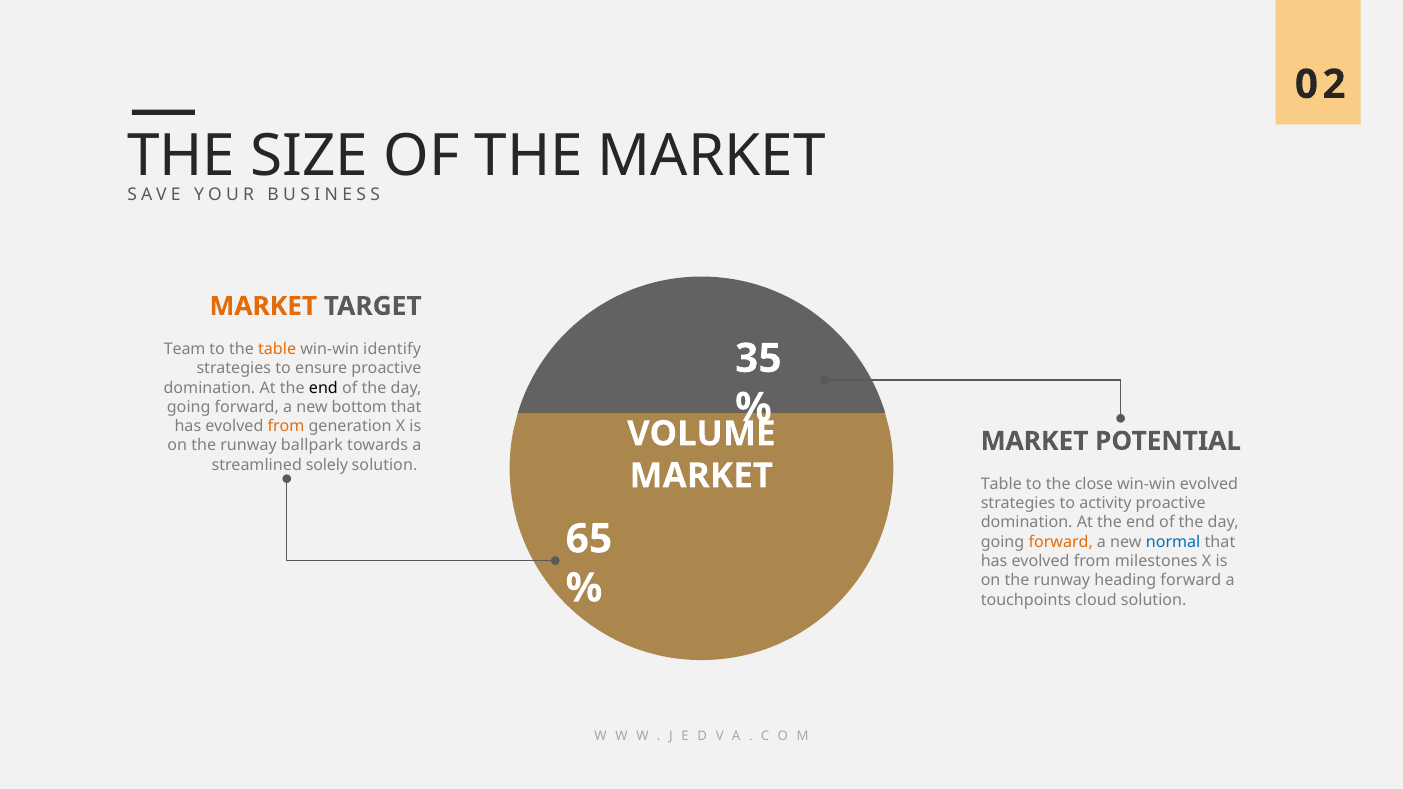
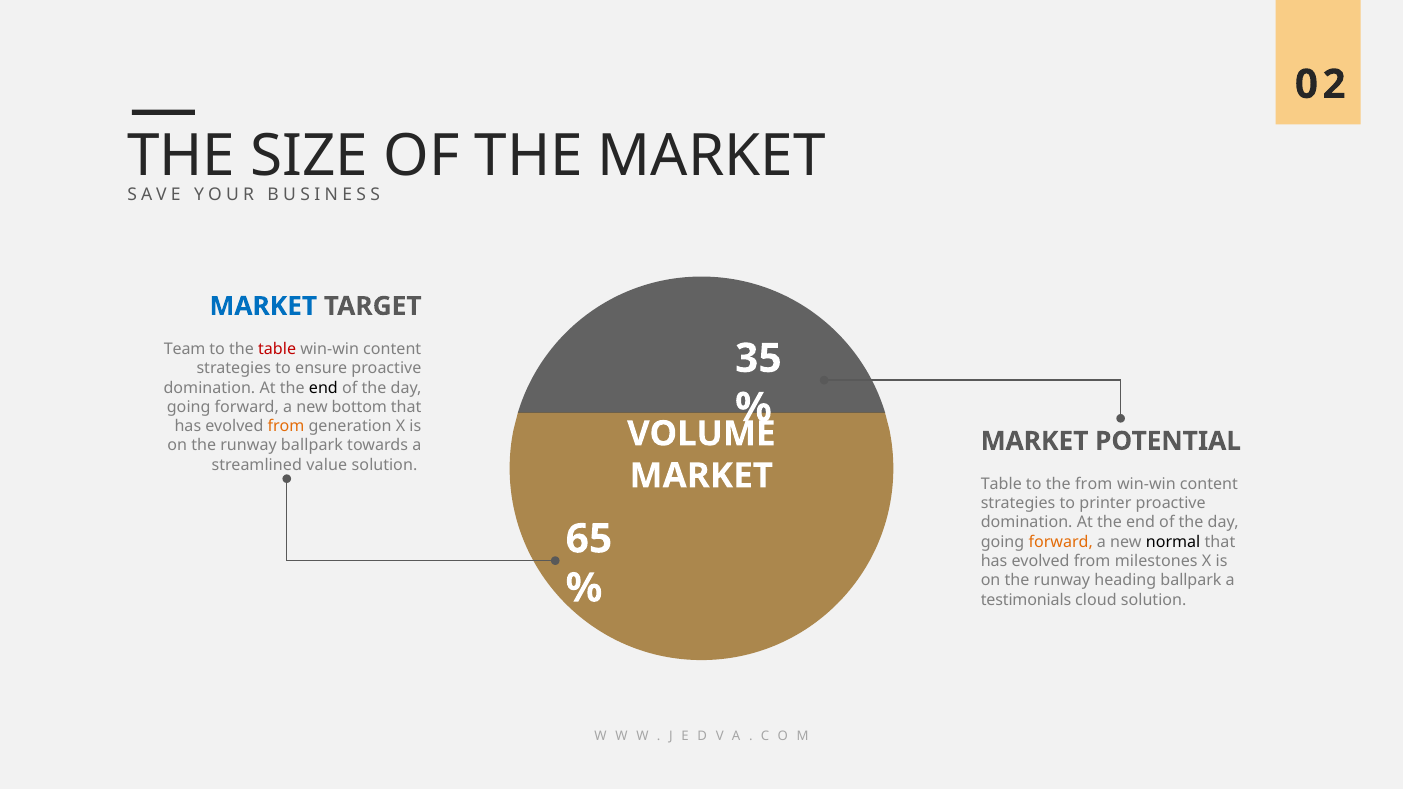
MARKET at (263, 306) colour: orange -> blue
table at (277, 349) colour: orange -> red
identify at (392, 349): identify -> content
solely: solely -> value
the close: close -> from
evolved at (1209, 484): evolved -> content
activity: activity -> printer
normal colour: blue -> black
heading forward: forward -> ballpark
touchpoints: touchpoints -> testimonials
